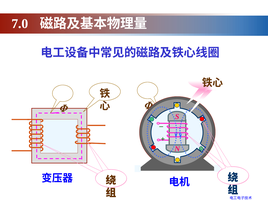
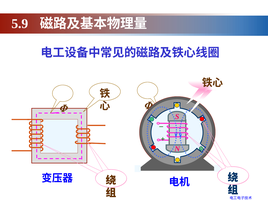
7.0: 7.0 -> 5.9
